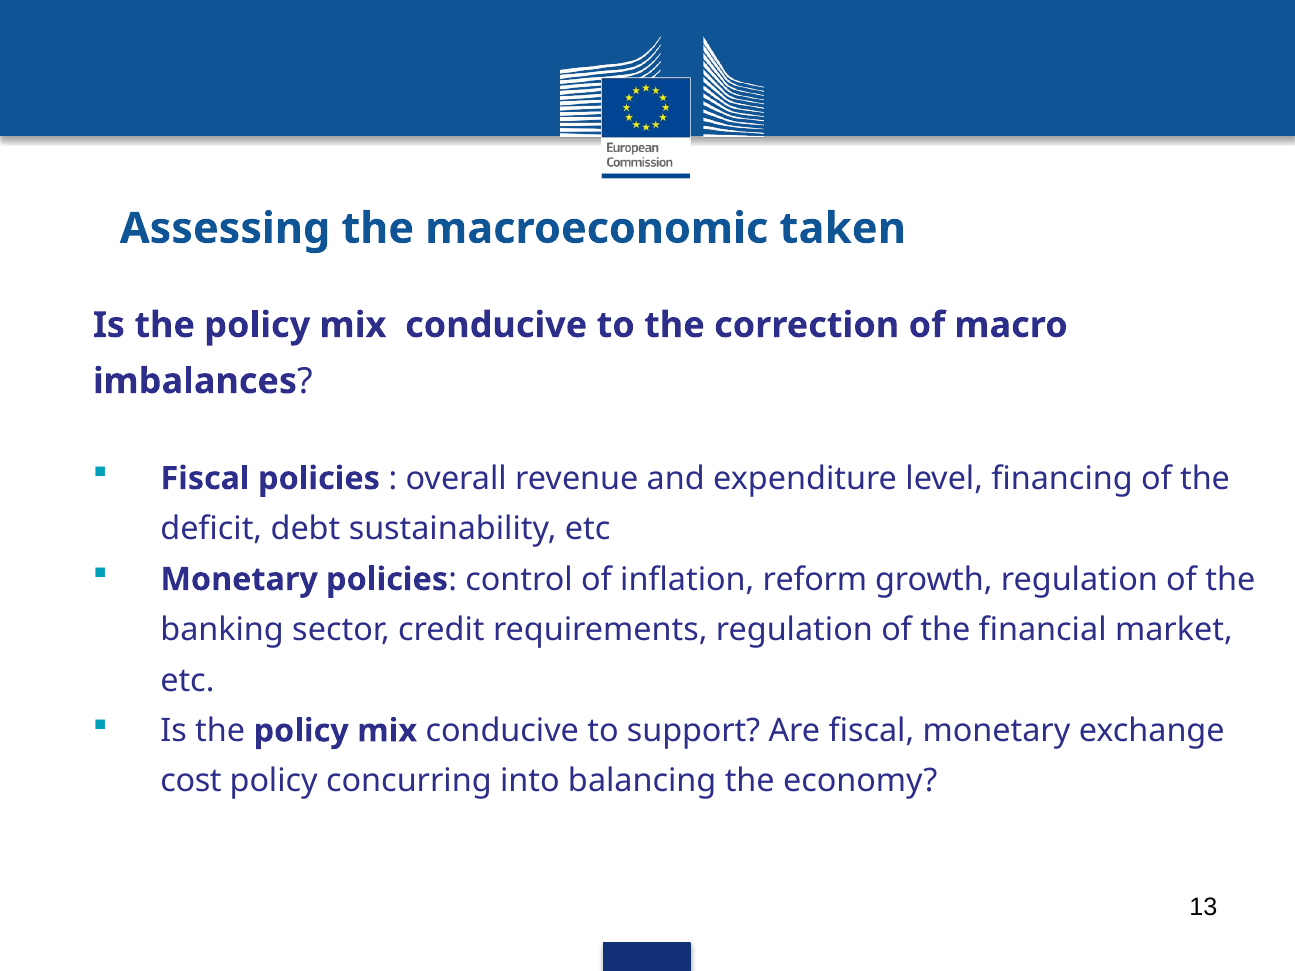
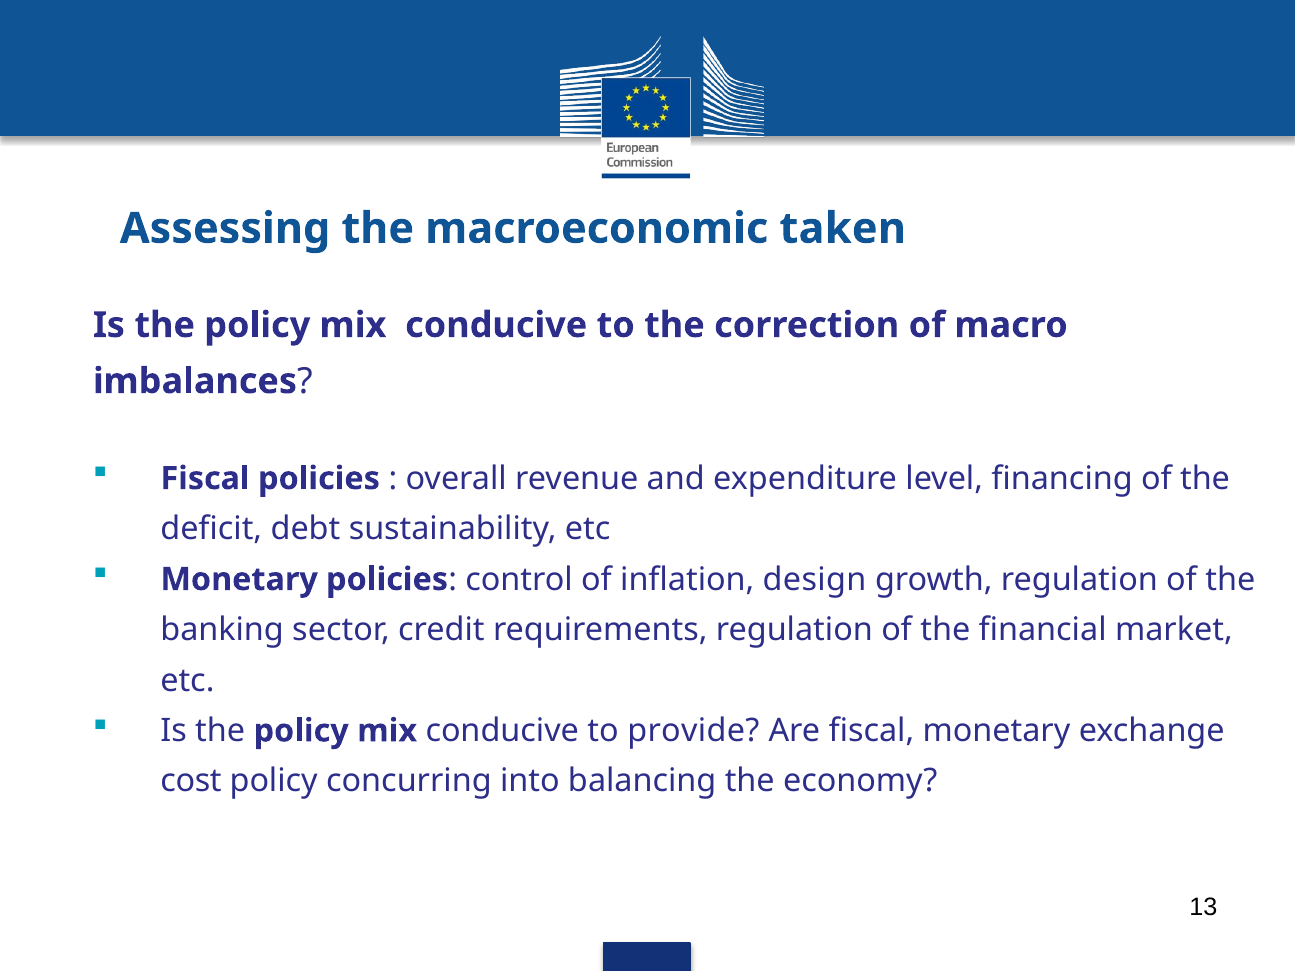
reform: reform -> design
support: support -> provide
